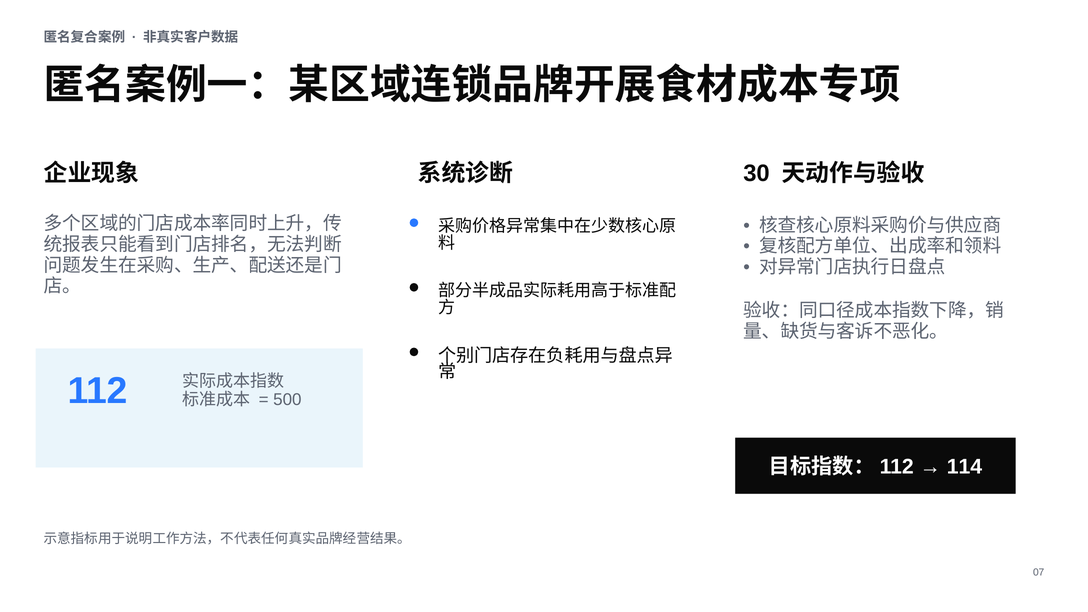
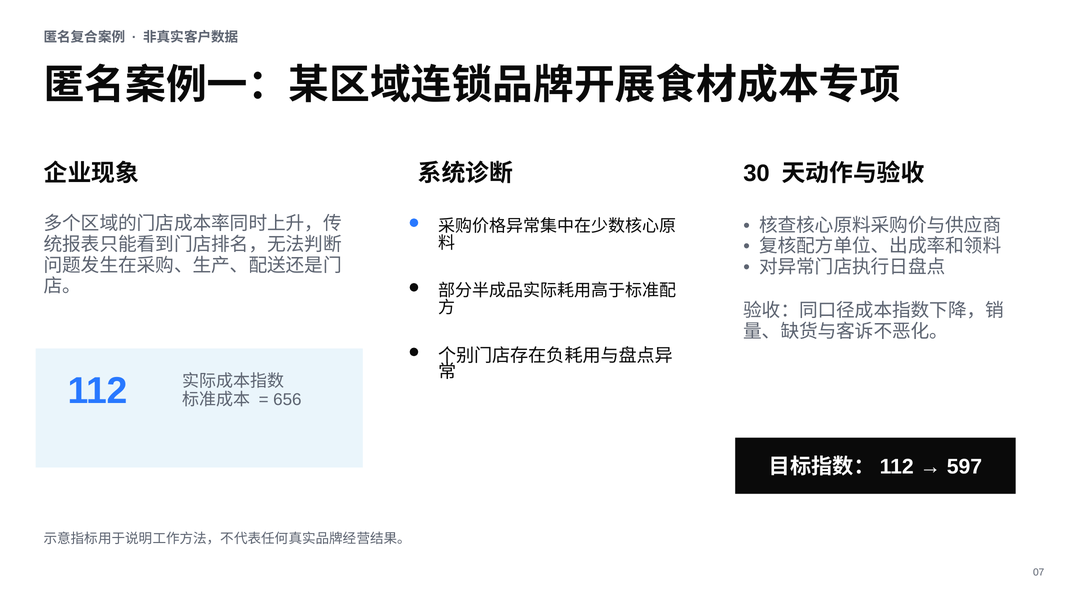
500: 500 -> 656
114: 114 -> 597
